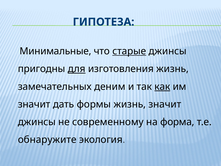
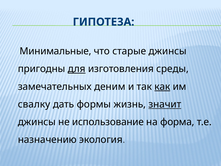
старые underline: present -> none
изготовления жизнь: жизнь -> среды
значит at (34, 104): значит -> свалку
значит at (165, 104) underline: none -> present
современному: современному -> использование
обнаружите: обнаружите -> назначению
